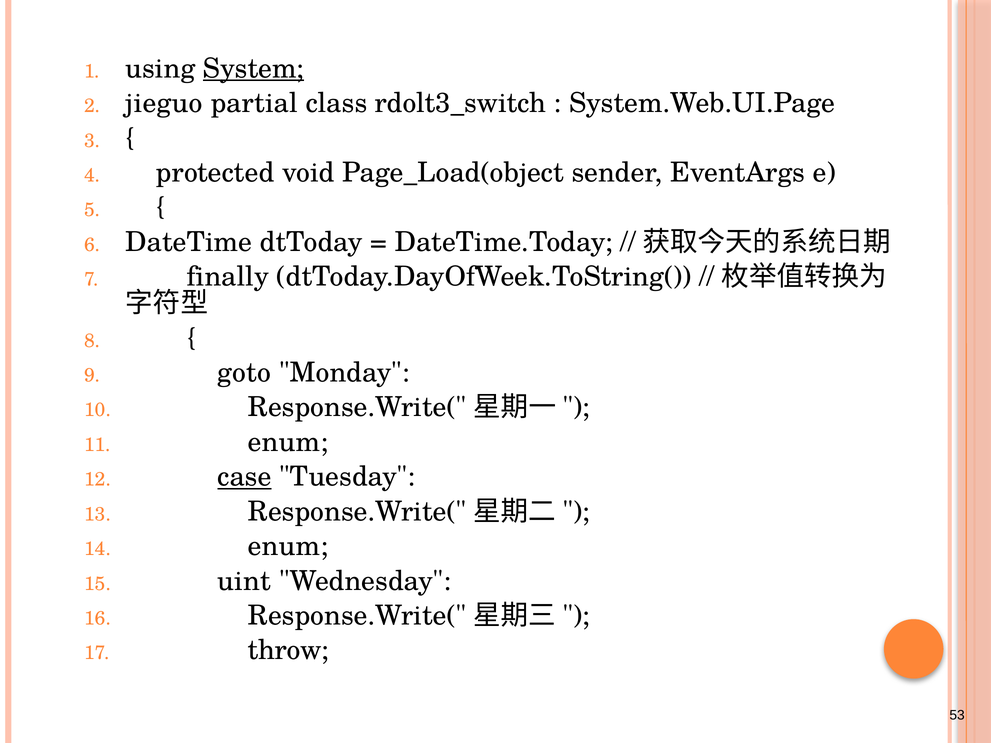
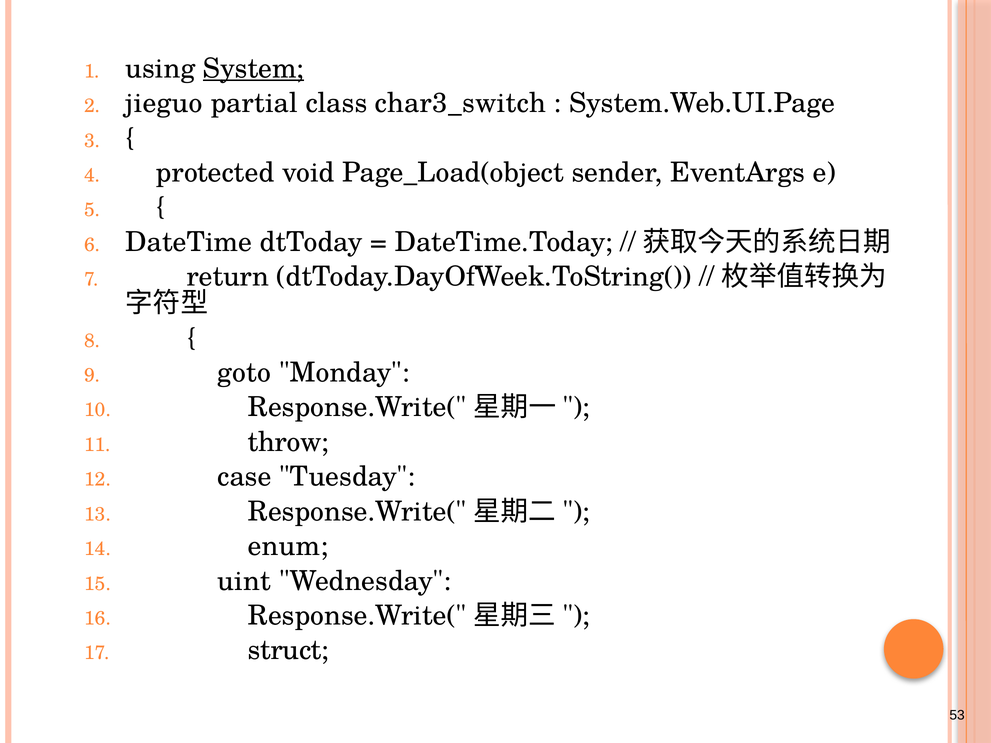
rdolt3_switch: rdolt3_switch -> char3_switch
finally: finally -> return
enum at (288, 442): enum -> throw
case underline: present -> none
throw: throw -> struct
